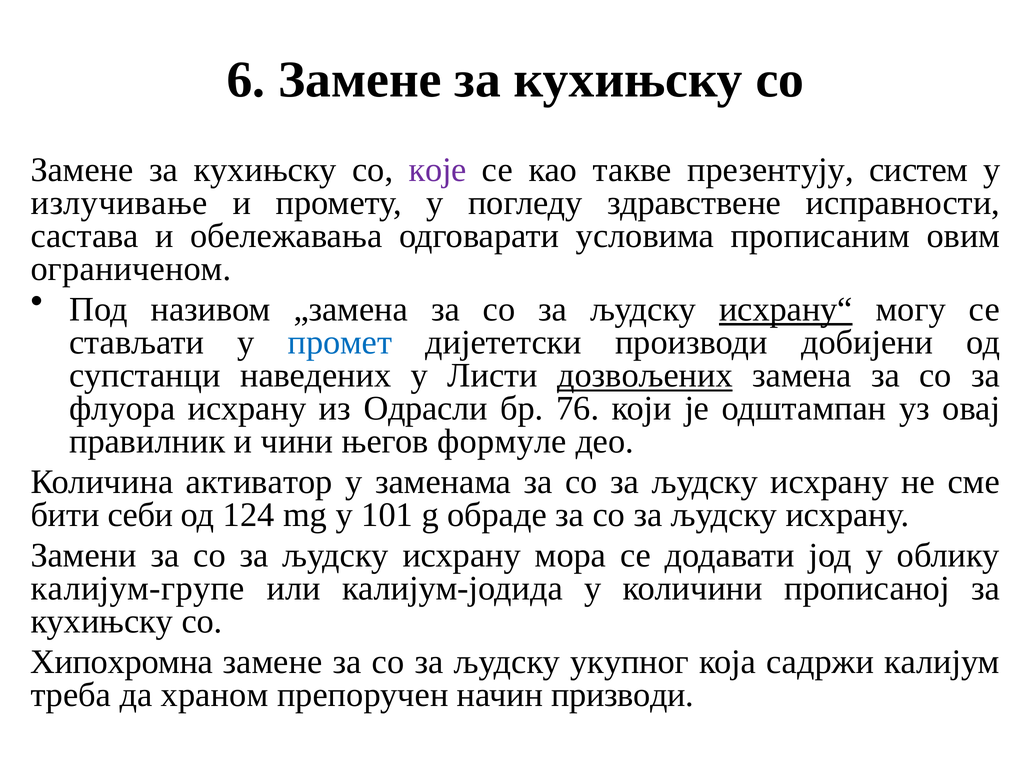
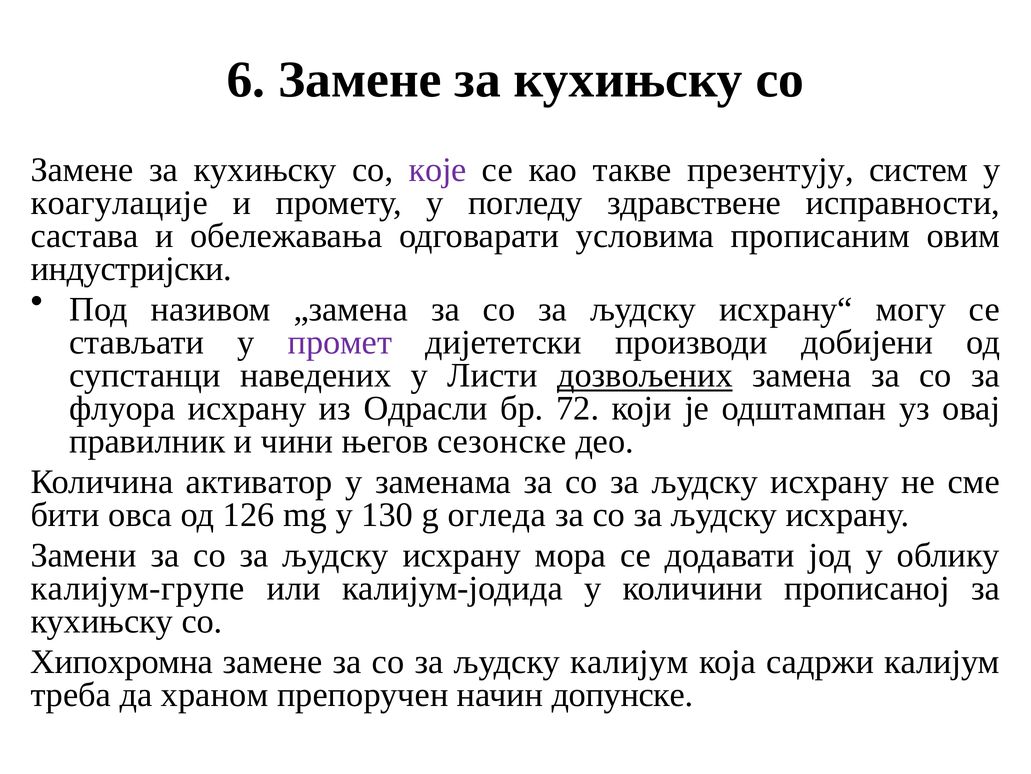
излучивање: излучивање -> коагулације
ограниченом: ограниченом -> индустријски
исхрану“ underline: present -> none
промет colour: blue -> purple
76: 76 -> 72
формуле: формуле -> сезонске
себи: себи -> овса
124: 124 -> 126
101: 101 -> 130
обраде: обраде -> огледа
људску укупног: укупног -> калијум
призводи: призводи -> допунске
